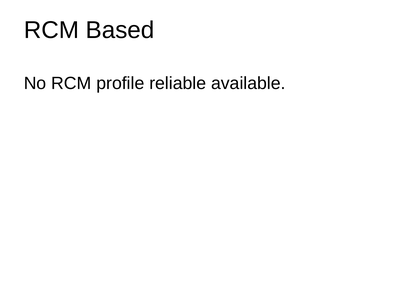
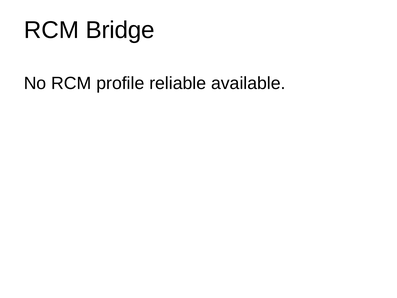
Based: Based -> Bridge
